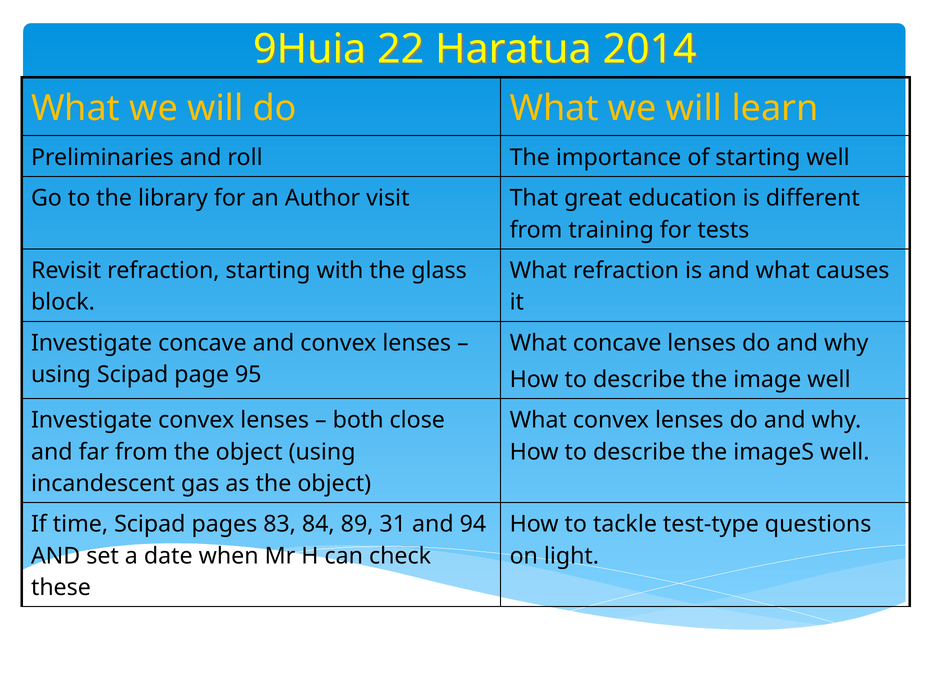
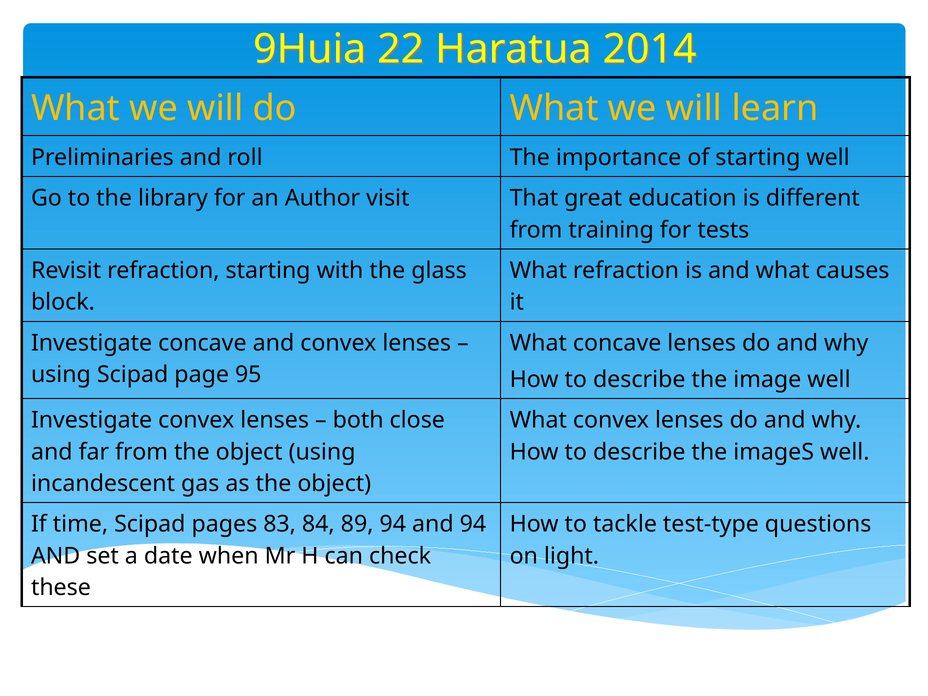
89 31: 31 -> 94
